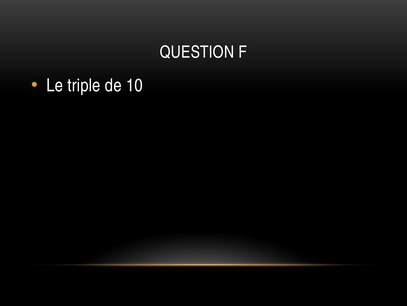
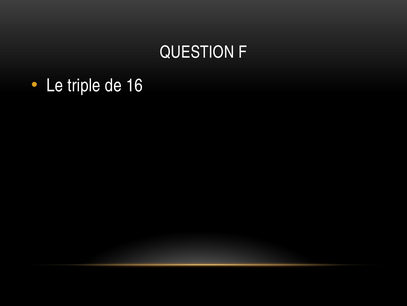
10: 10 -> 16
